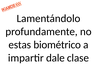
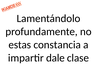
biométrico: biométrico -> constancia
